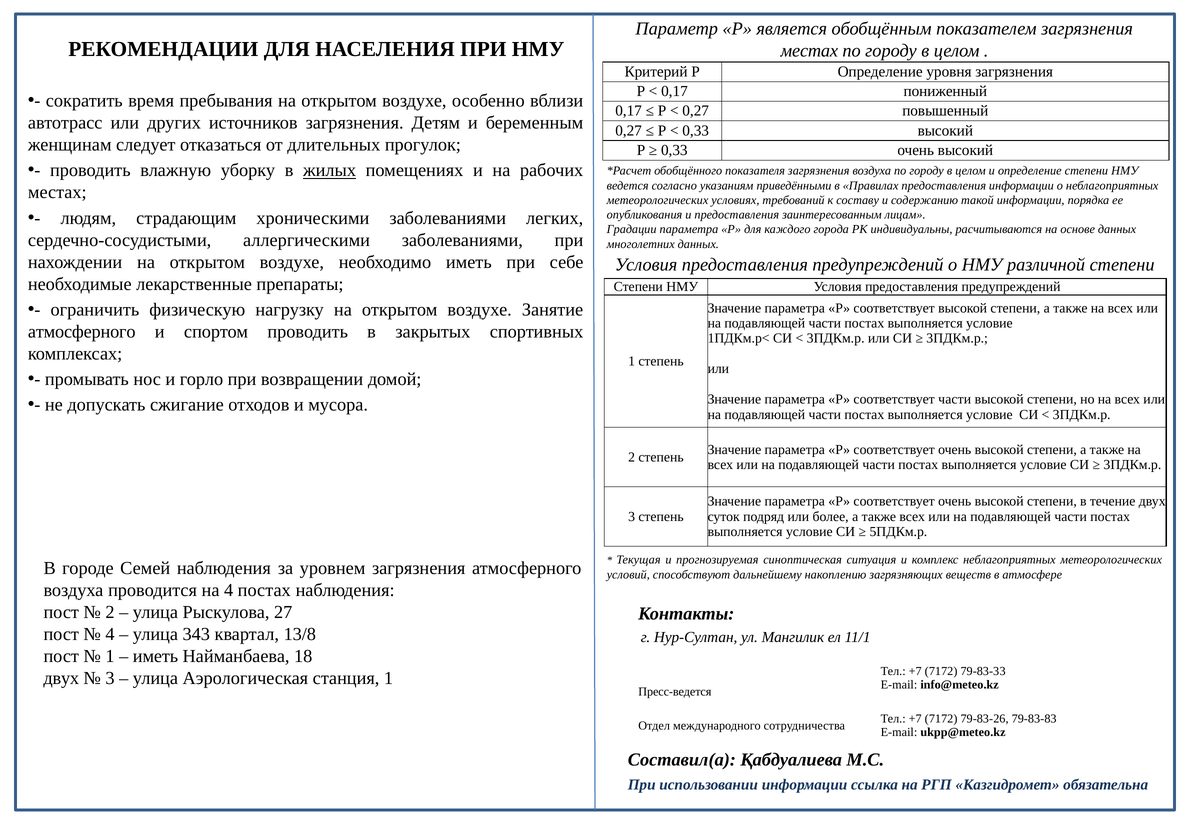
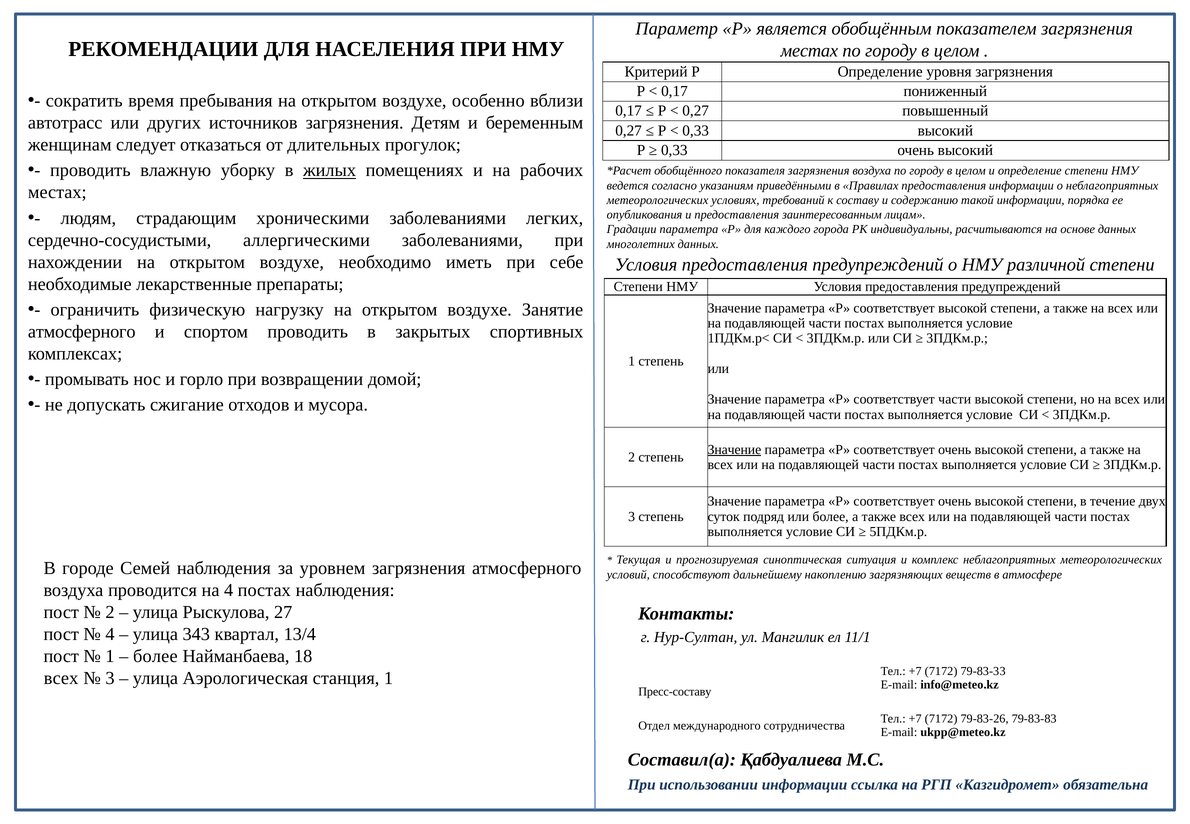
Значение at (734, 449) underline: none -> present
13/8: 13/8 -> 13/4
иметь at (156, 656): иметь -> более
двух at (61, 678): двух -> всех
Пресс-ведется: Пресс-ведется -> Пресс-составу
